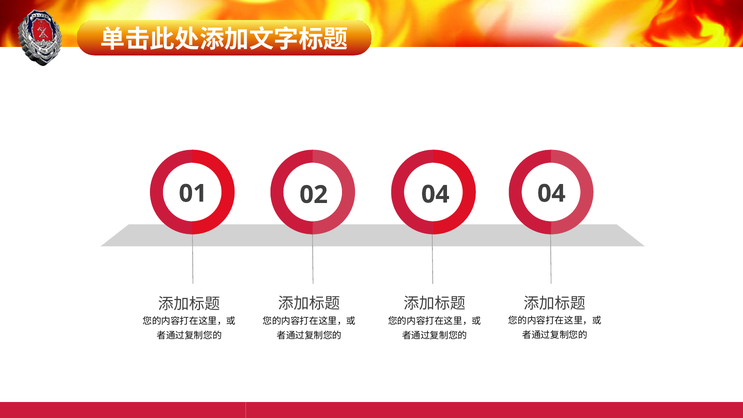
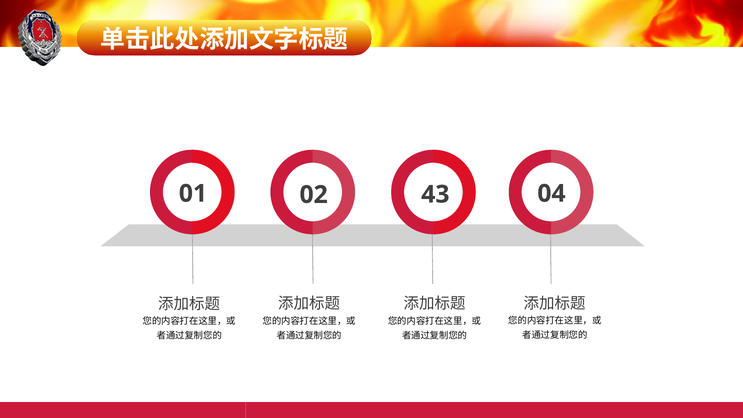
01 04: 04 -> 43
